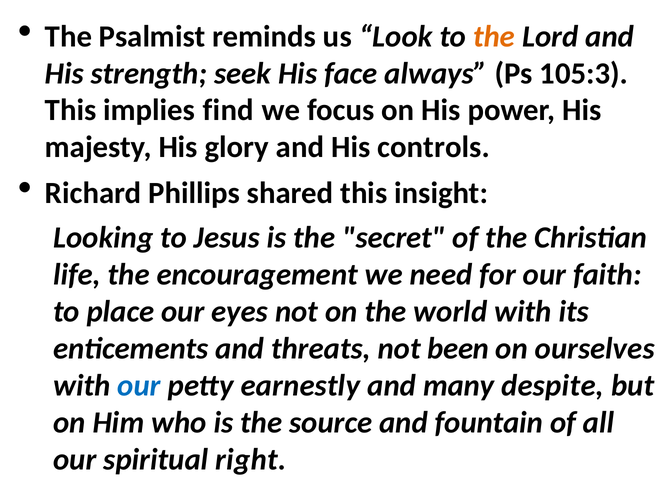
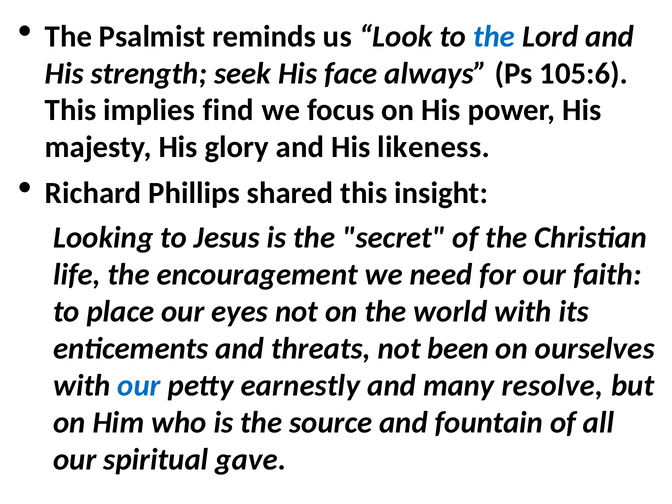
the at (494, 36) colour: orange -> blue
105:3: 105:3 -> 105:6
controls: controls -> likeness
despite: despite -> resolve
right: right -> gave
